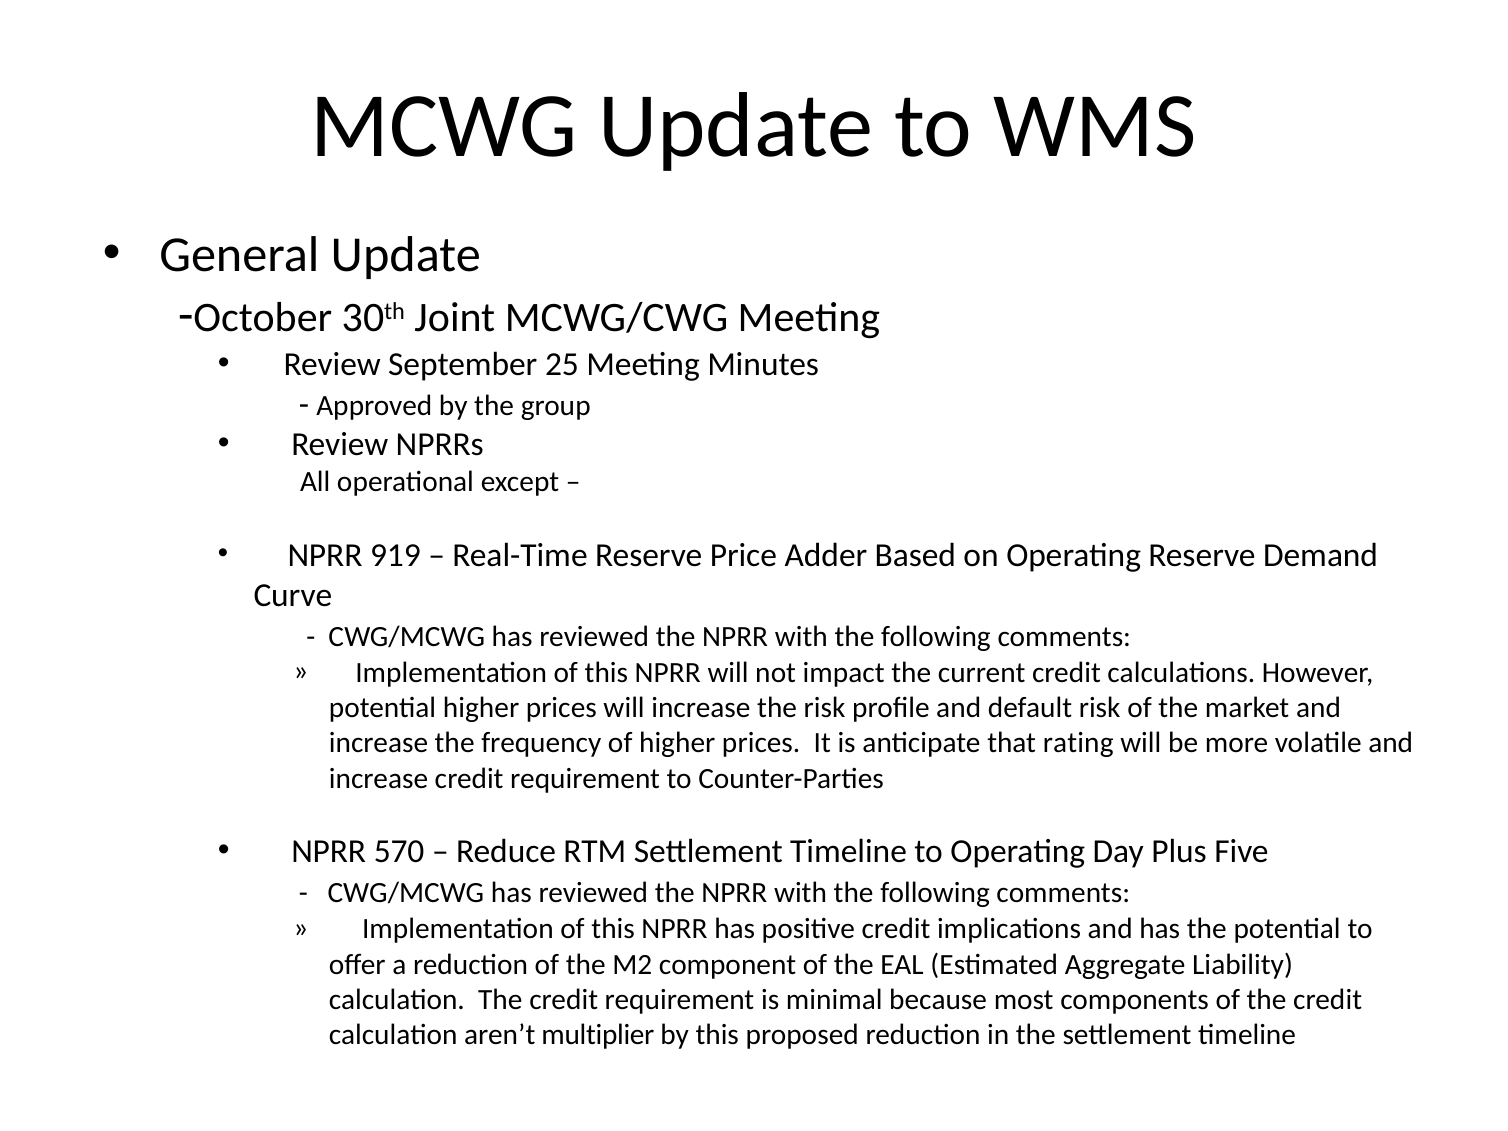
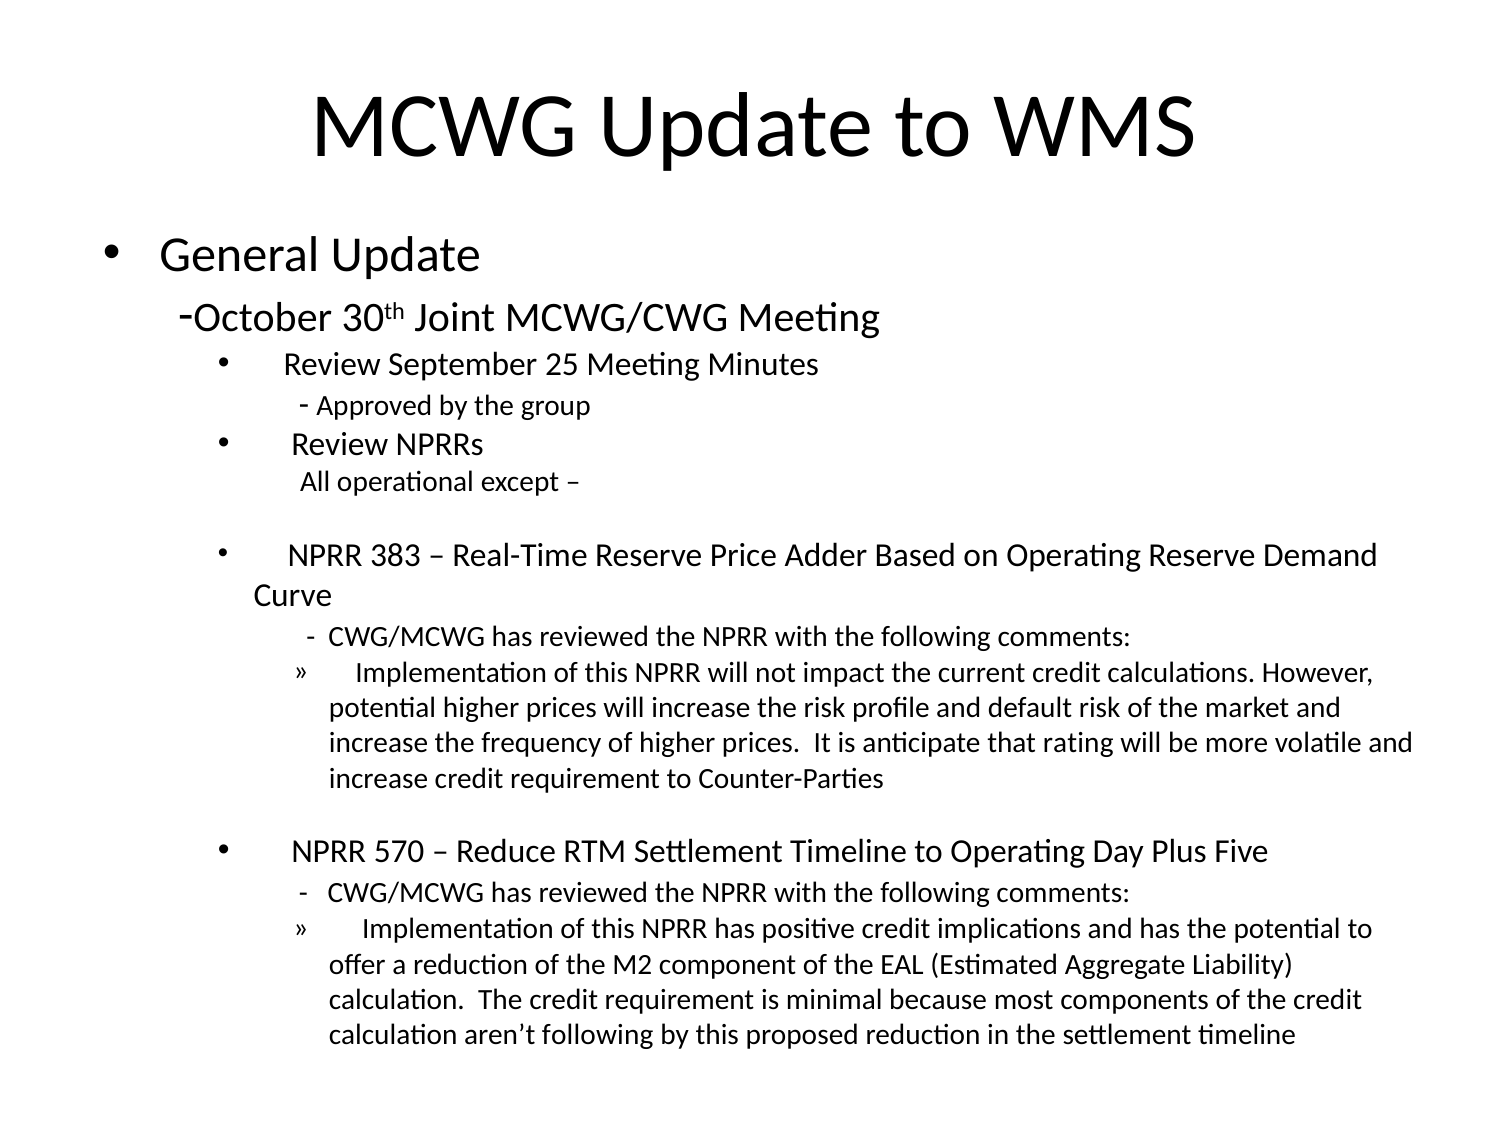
919: 919 -> 383
aren’t multiplier: multiplier -> following
